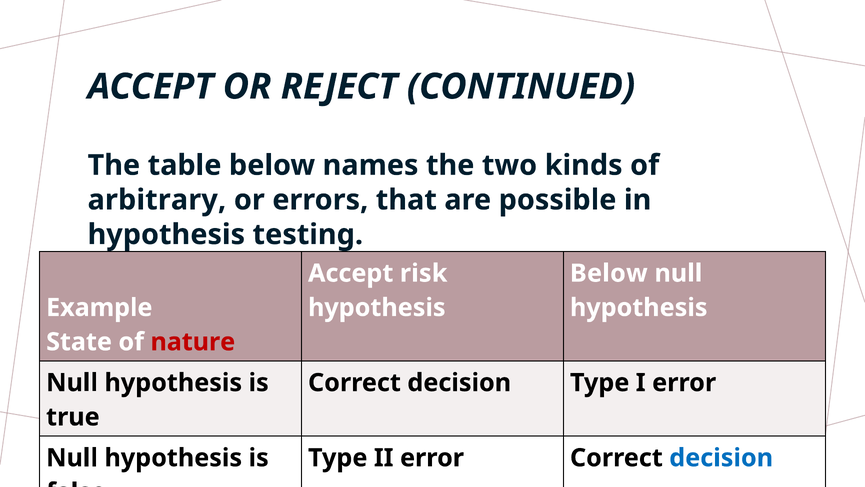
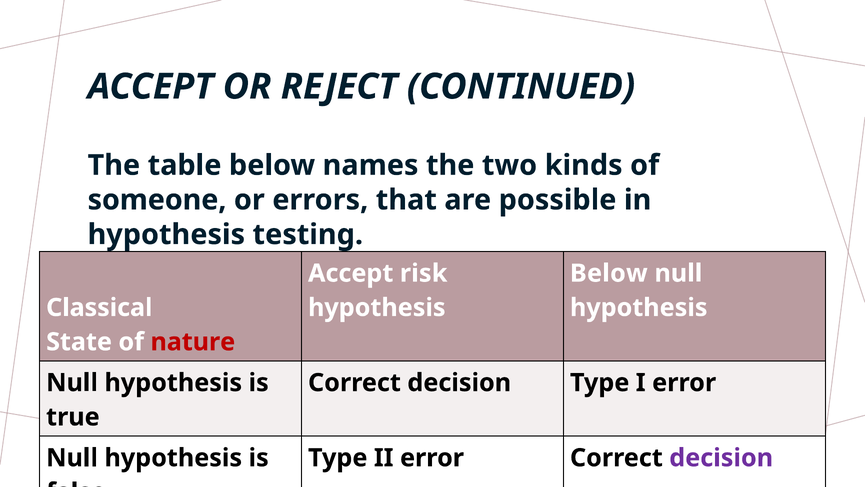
arbitrary: arbitrary -> someone
Example: Example -> Classical
decision at (721, 458) colour: blue -> purple
